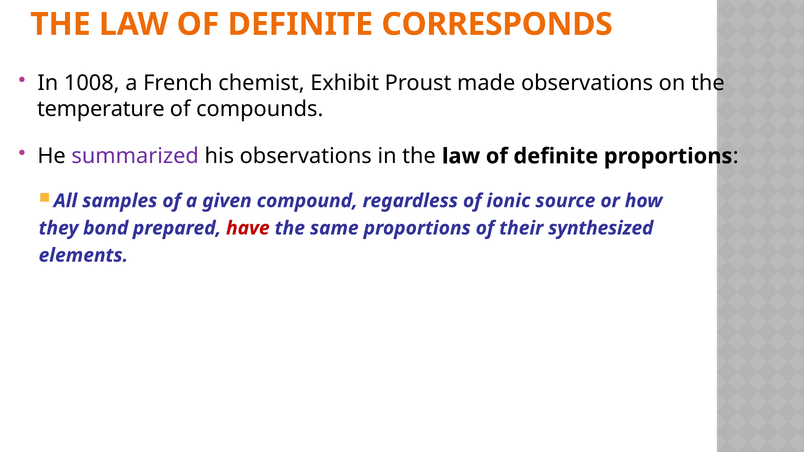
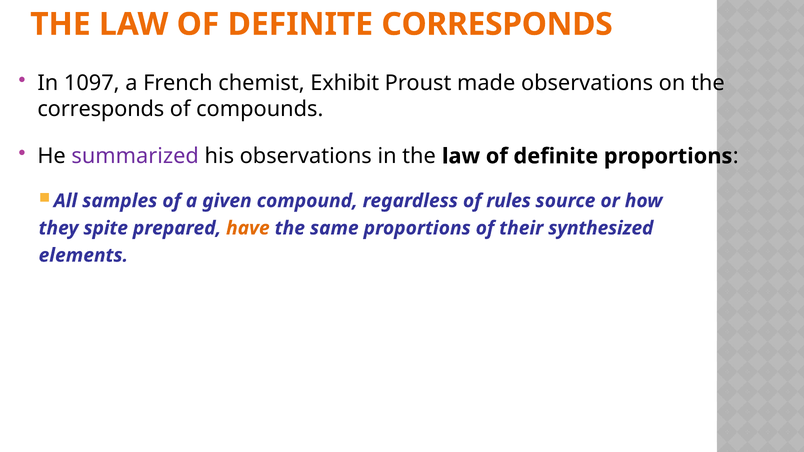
1008: 1008 -> 1097
temperature at (101, 109): temperature -> corresponds
ionic: ionic -> rules
bond: bond -> spite
have colour: red -> orange
